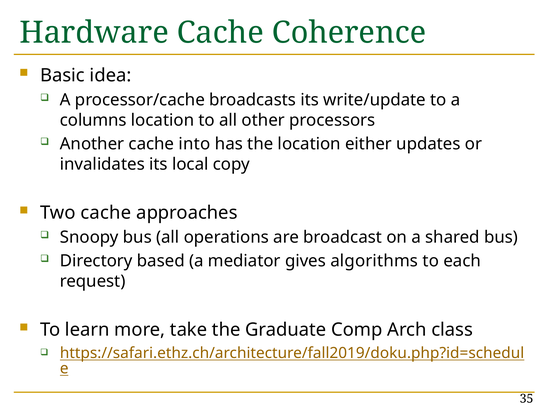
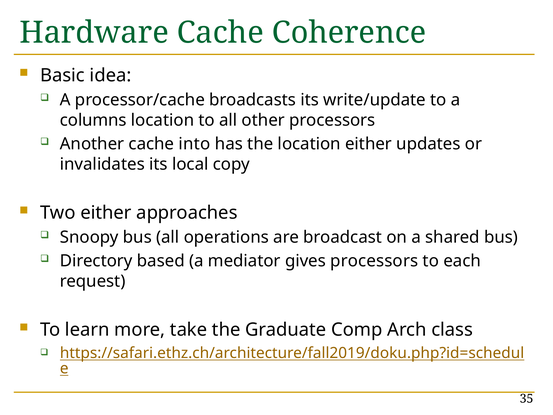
Two cache: cache -> either
gives algorithms: algorithms -> processors
